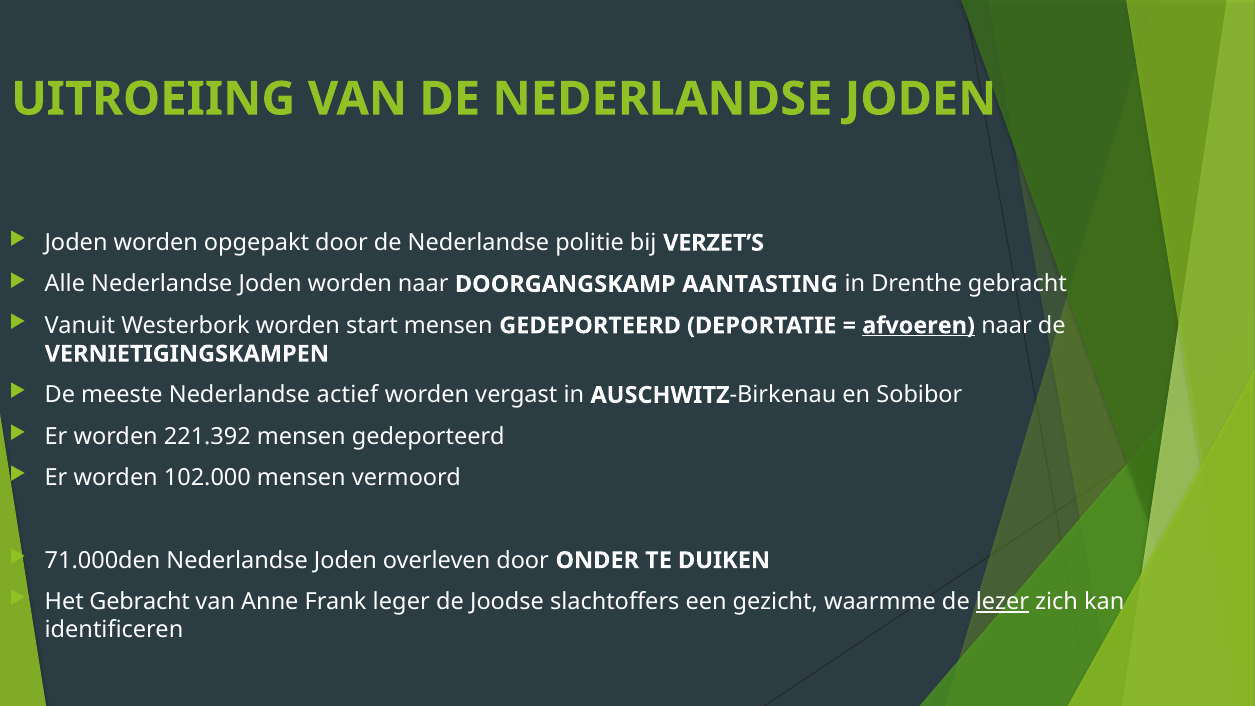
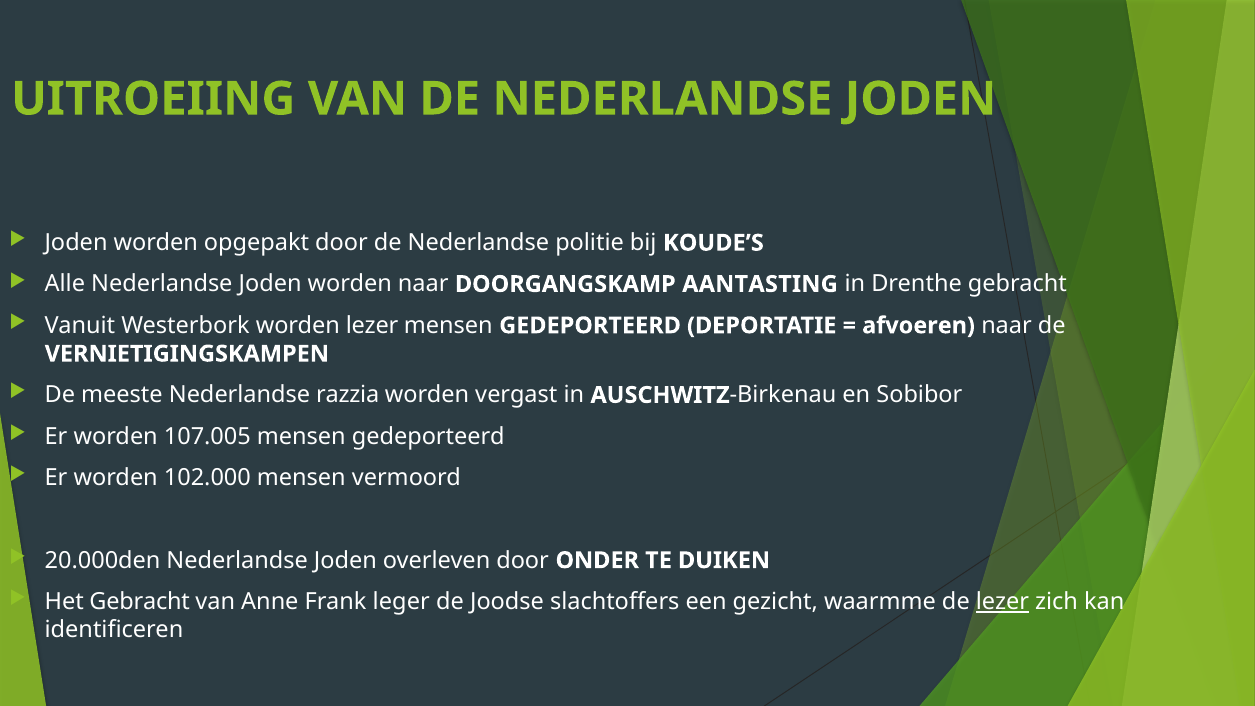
VERZET’S: VERZET’S -> KOUDE’S
worden start: start -> lezer
afvoeren underline: present -> none
actief: actief -> razzia
221.392: 221.392 -> 107.005
71.000den: 71.000den -> 20.000den
